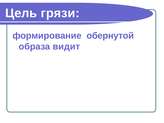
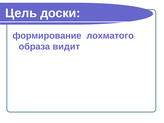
грязи: грязи -> доски
обернутой: обернутой -> лохматого
